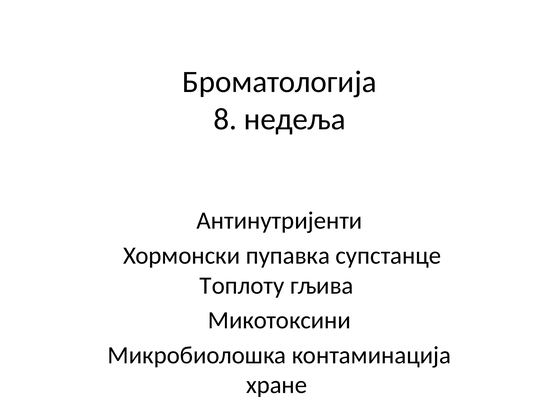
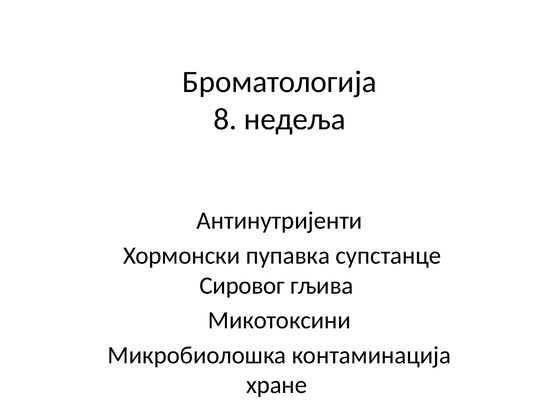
Топлоту: Топлоту -> Сировог
